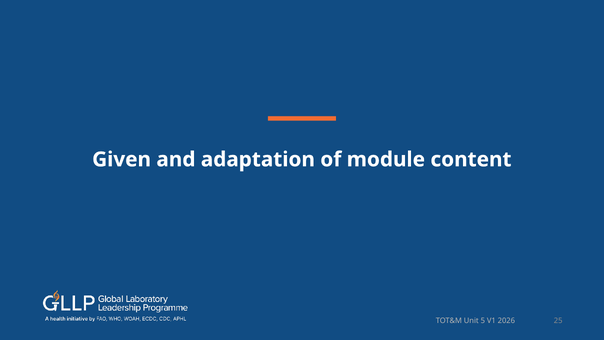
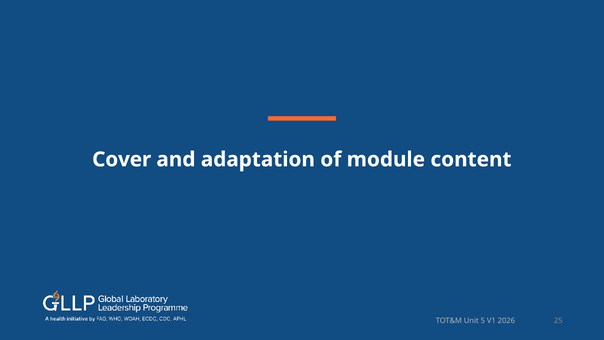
Given: Given -> Cover
